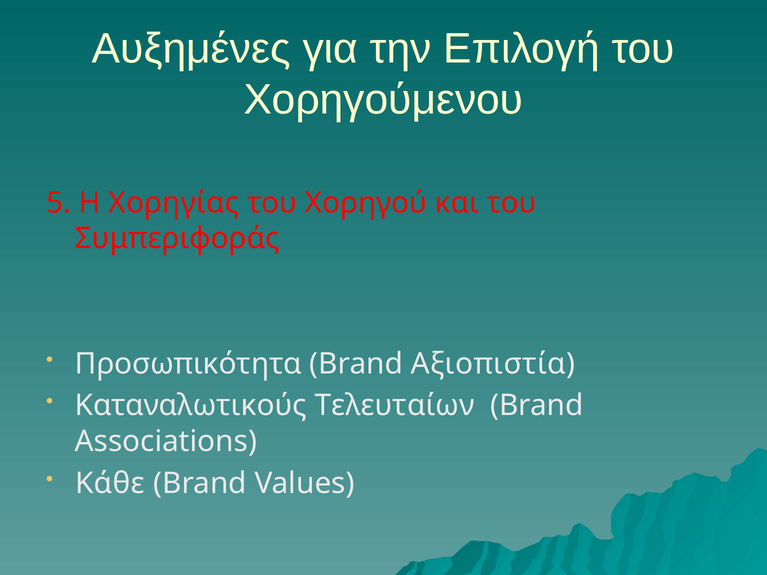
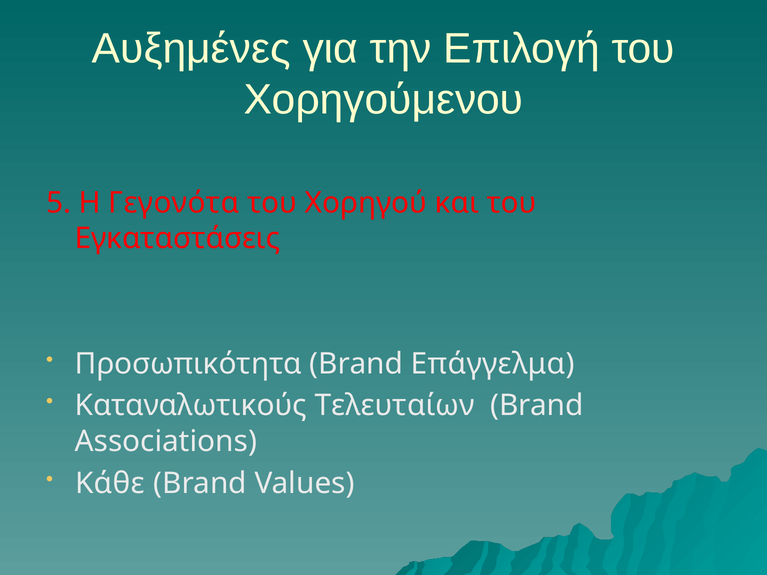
Χορηγίας: Χορηγίας -> Γεγονότα
Συμπεριφοράς: Συμπεριφοράς -> Εγκαταστάσεις
Αξιοπιστία: Αξιοπιστία -> Επάγγελμα
